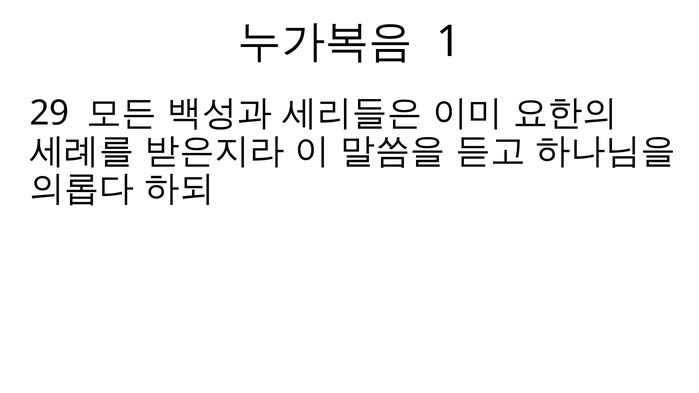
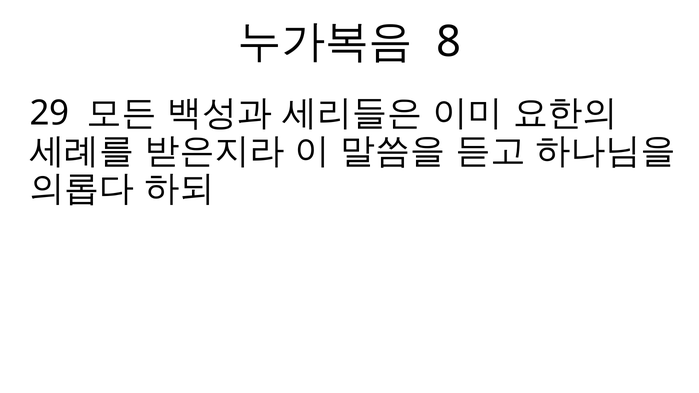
1: 1 -> 8
